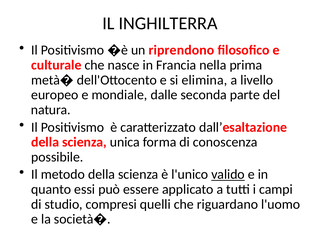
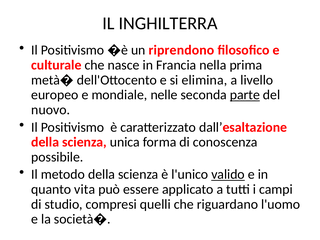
dalle: dalle -> nelle
parte underline: none -> present
natura: natura -> nuovo
essi: essi -> vita
